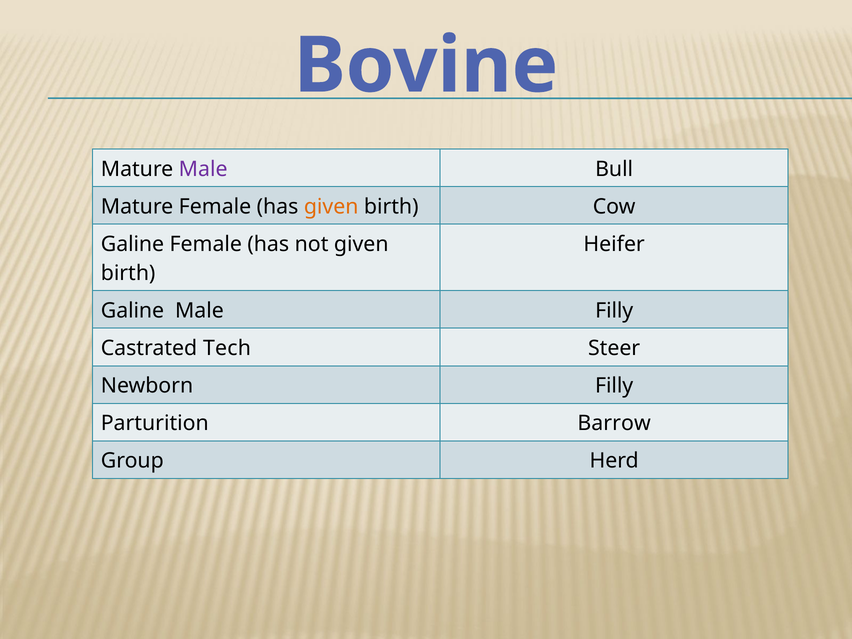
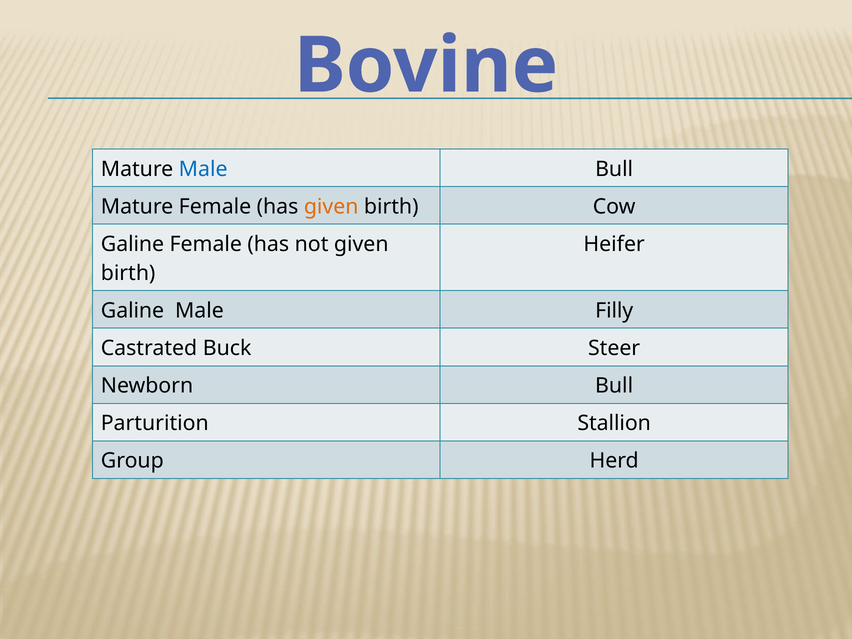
Male at (203, 169) colour: purple -> blue
Tech: Tech -> Buck
Newborn Filly: Filly -> Bull
Barrow: Barrow -> Stallion
